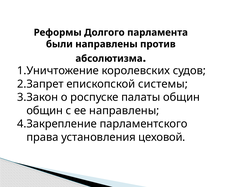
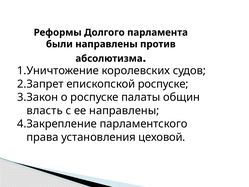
епископской системы: системы -> роспуске
общин at (45, 110): общин -> власть
